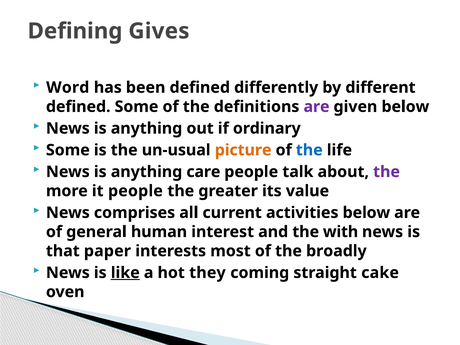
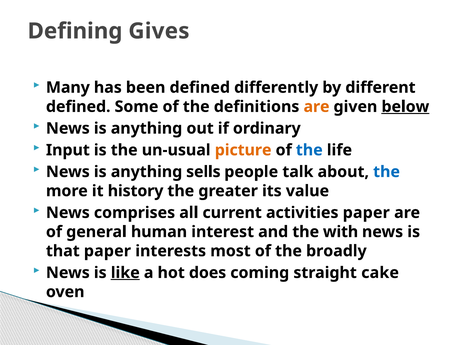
Word: Word -> Many
are at (317, 107) colour: purple -> orange
below at (405, 107) underline: none -> present
Some at (68, 150): Some -> Input
care: care -> sells
the at (387, 172) colour: purple -> blue
it people: people -> history
activities below: below -> paper
they: they -> does
